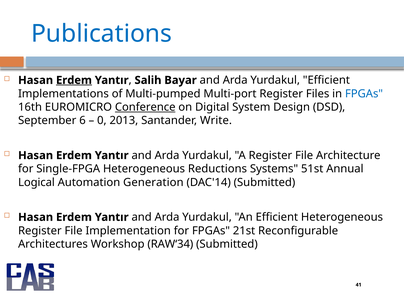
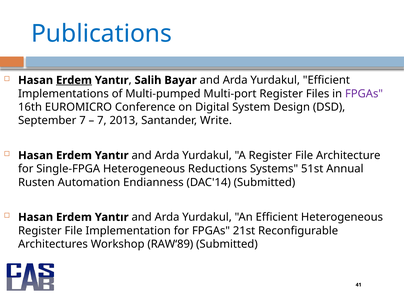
FPGAs at (364, 94) colour: blue -> purple
Conference underline: present -> none
September 6: 6 -> 7
0 at (102, 121): 0 -> 7
Logical: Logical -> Rusten
Generation: Generation -> Endianness
RAW‘34: RAW‘34 -> RAW‘89
